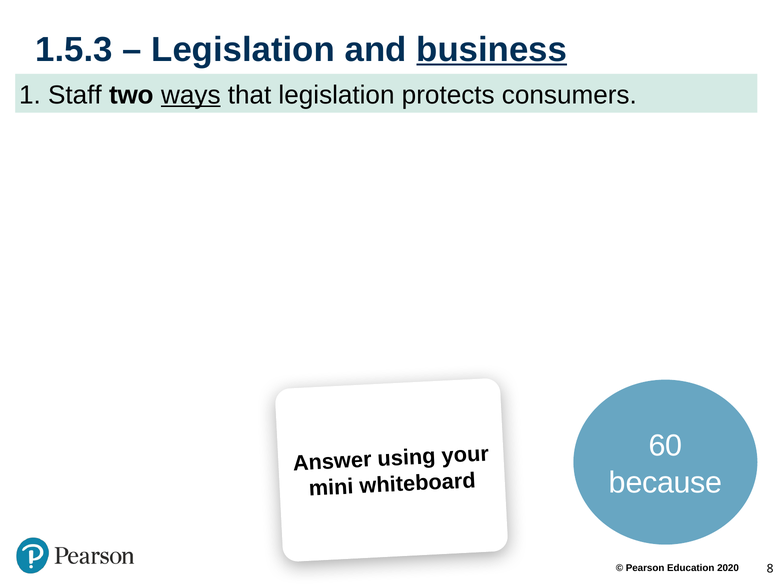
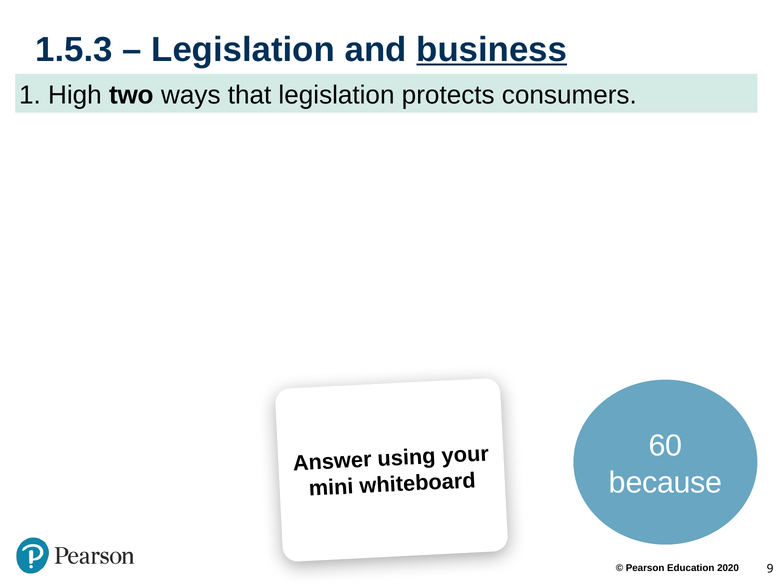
Staff: Staff -> High
ways underline: present -> none
8: 8 -> 9
